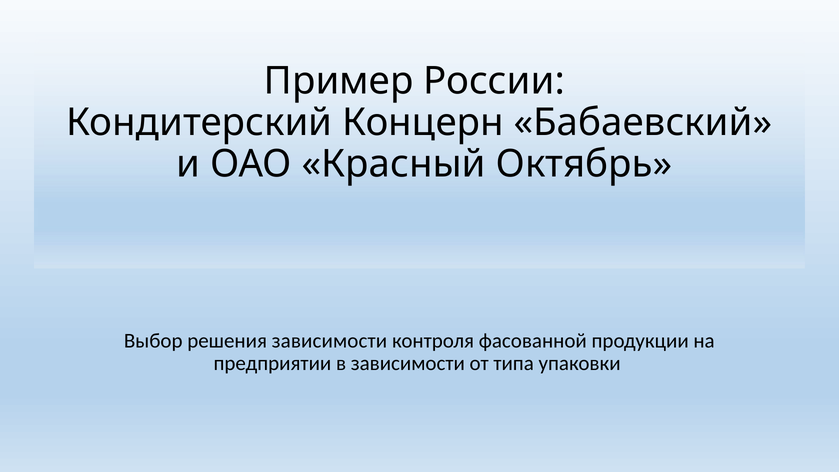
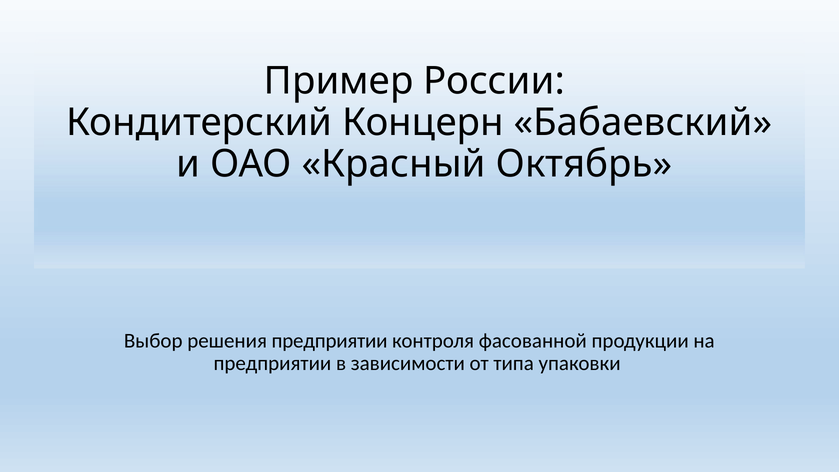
решения зависимости: зависимости -> предприятии
